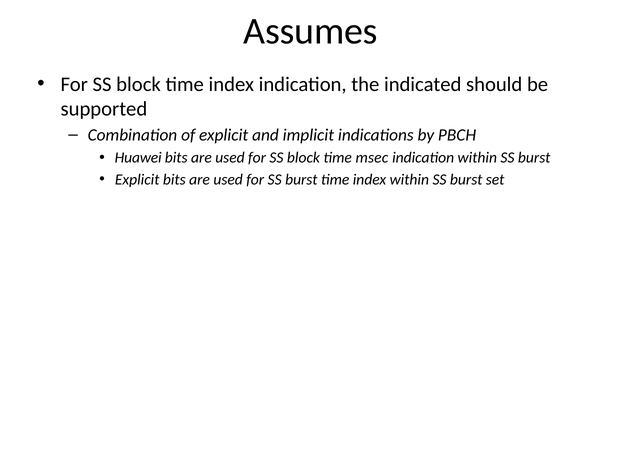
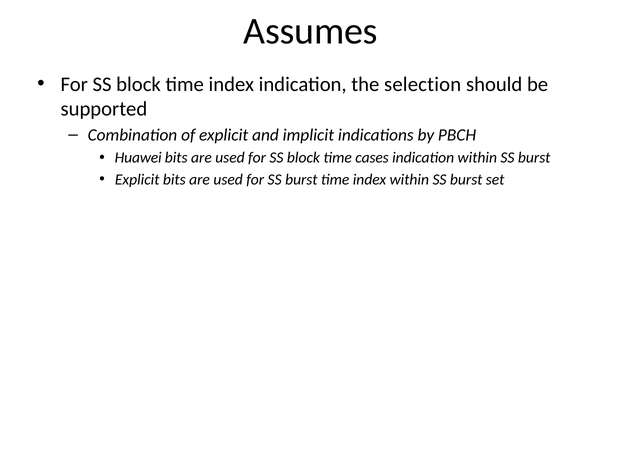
indicated: indicated -> selection
msec: msec -> cases
